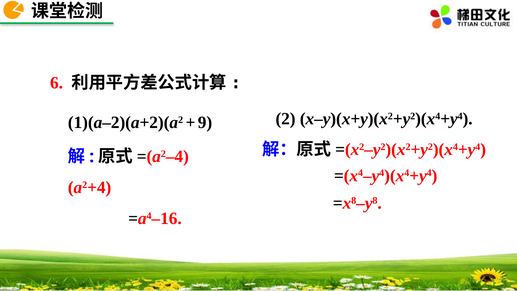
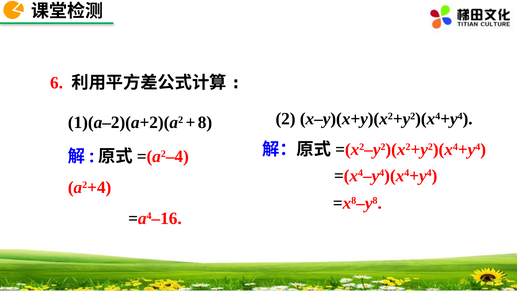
9: 9 -> 8
